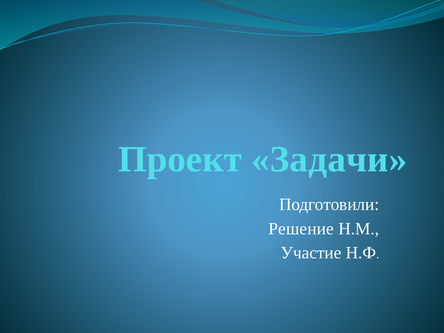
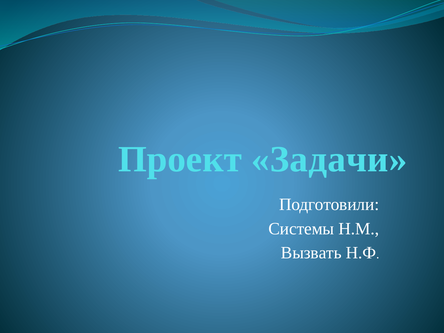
Решение: Решение -> Системы
Участие: Участие -> Вызвать
